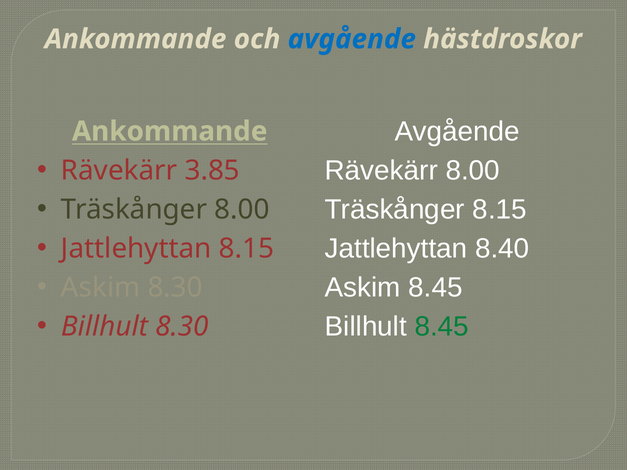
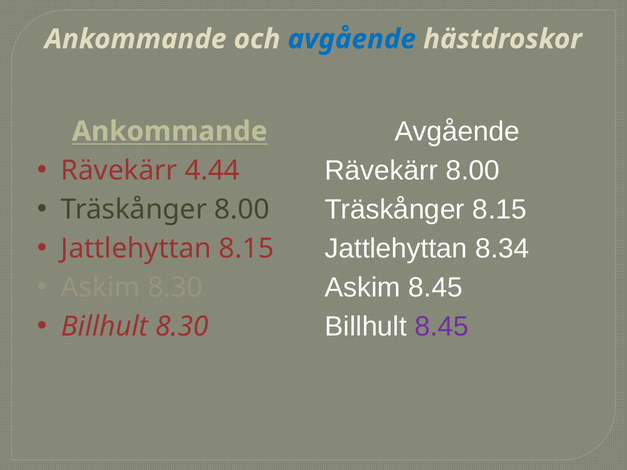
3.85: 3.85 -> 4.44
8.40: 8.40 -> 8.34
8.45 at (442, 327) colour: green -> purple
